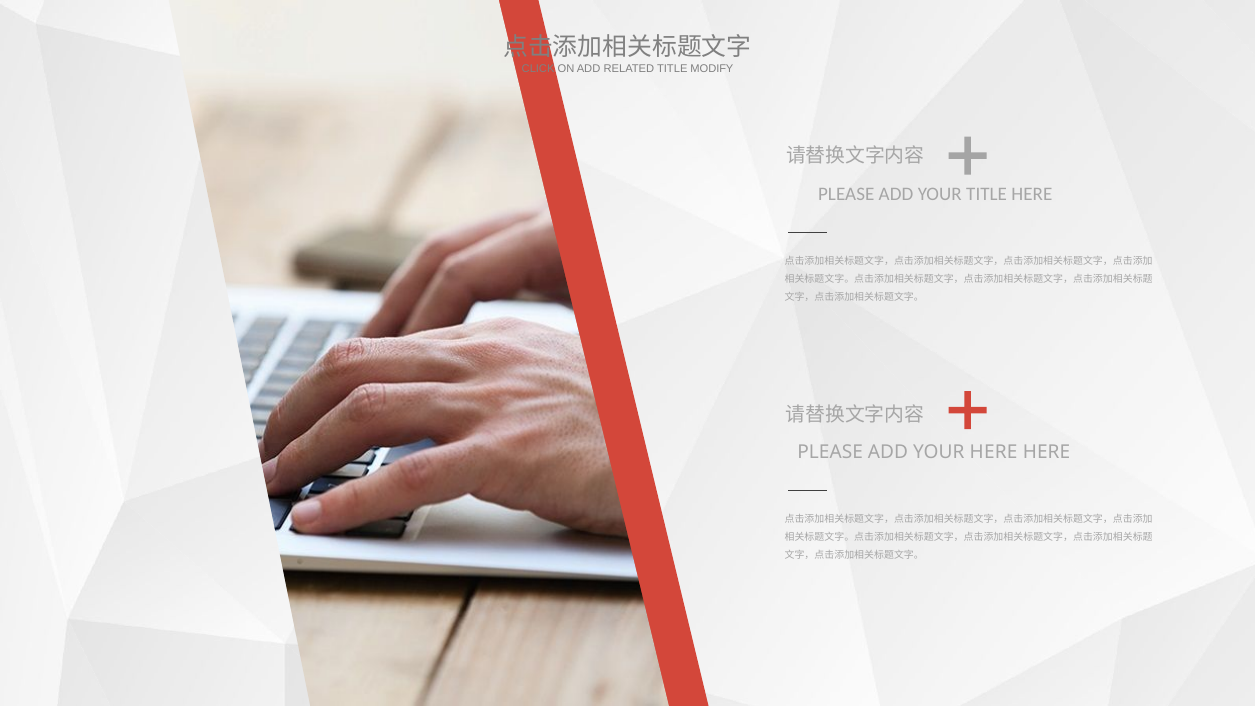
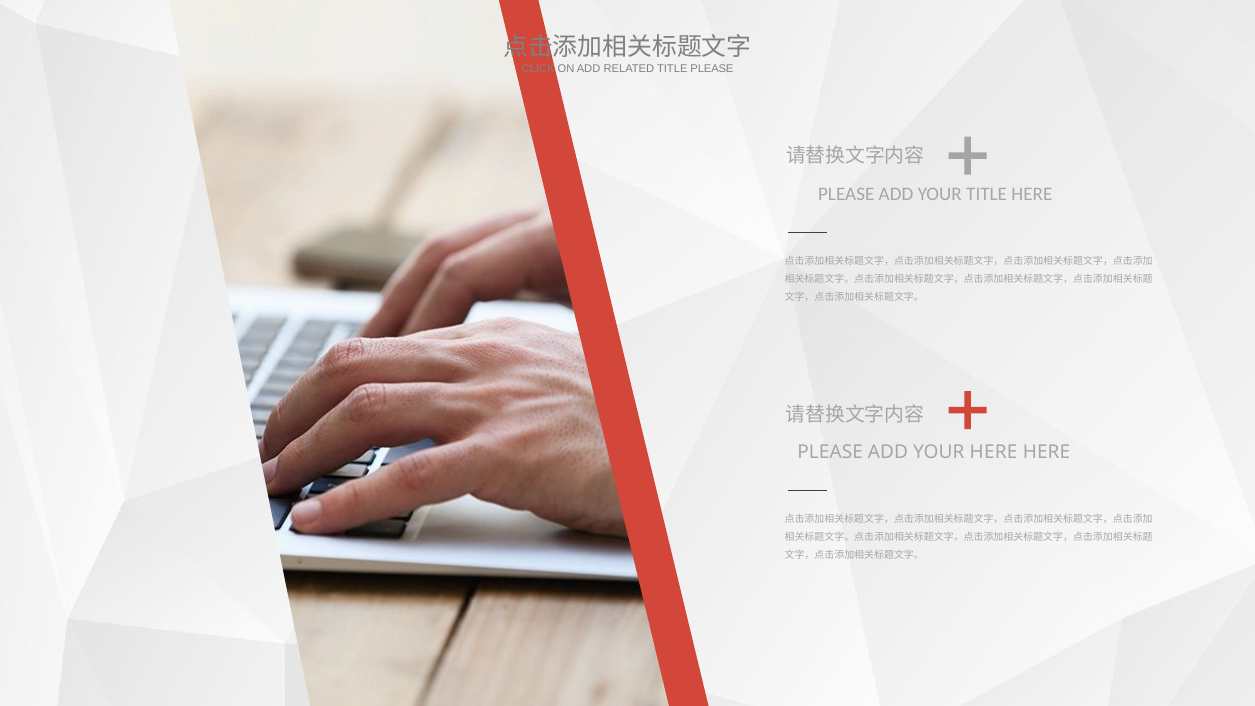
TITLE MODIFY: MODIFY -> PLEASE
